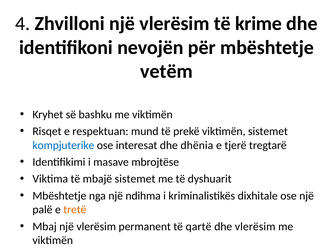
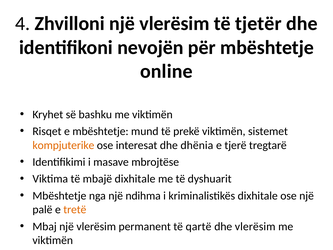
krime: krime -> tjetër
vetëm: vetëm -> online
e respektuan: respektuan -> mbështetje
kompjuterike colour: blue -> orange
mbajë sistemet: sistemet -> dixhitale
